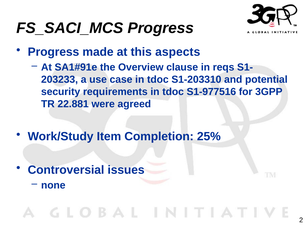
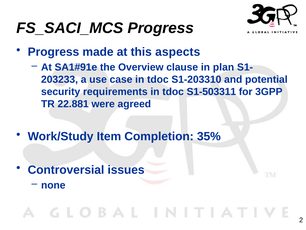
reqs: reqs -> plan
S1-977516: S1-977516 -> S1-503311
25%: 25% -> 35%
